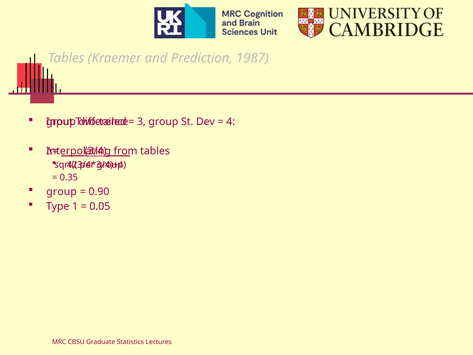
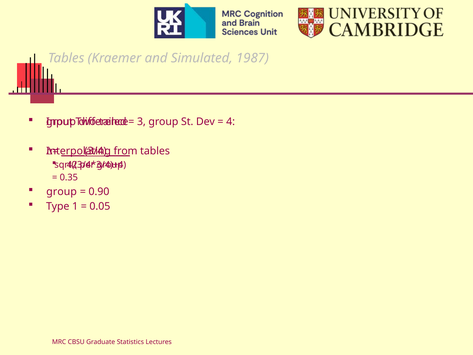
Prediction: Prediction -> Simulated
